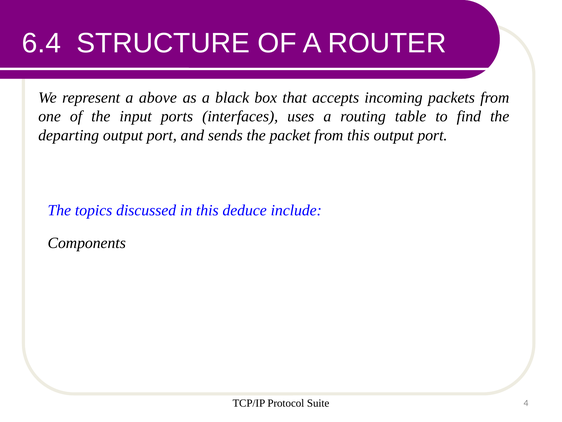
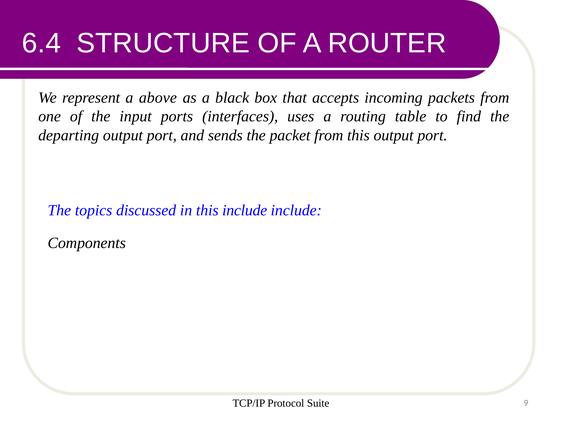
this deduce: deduce -> include
4: 4 -> 9
